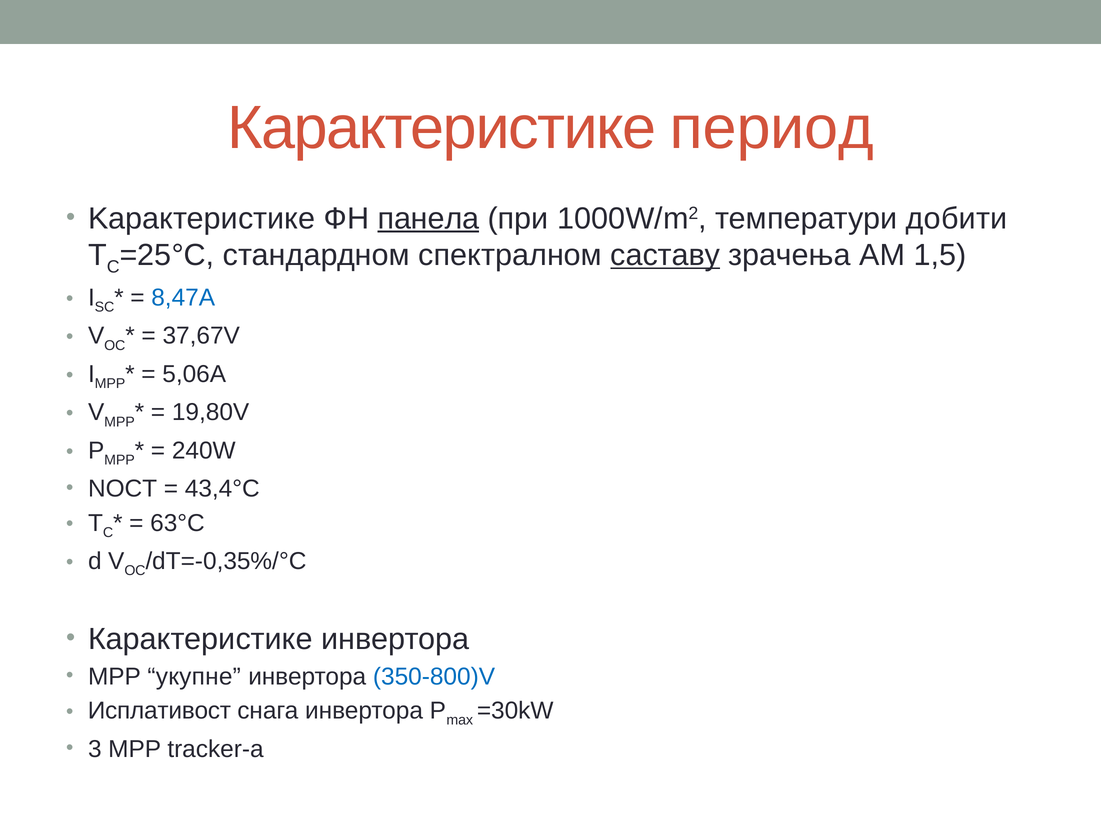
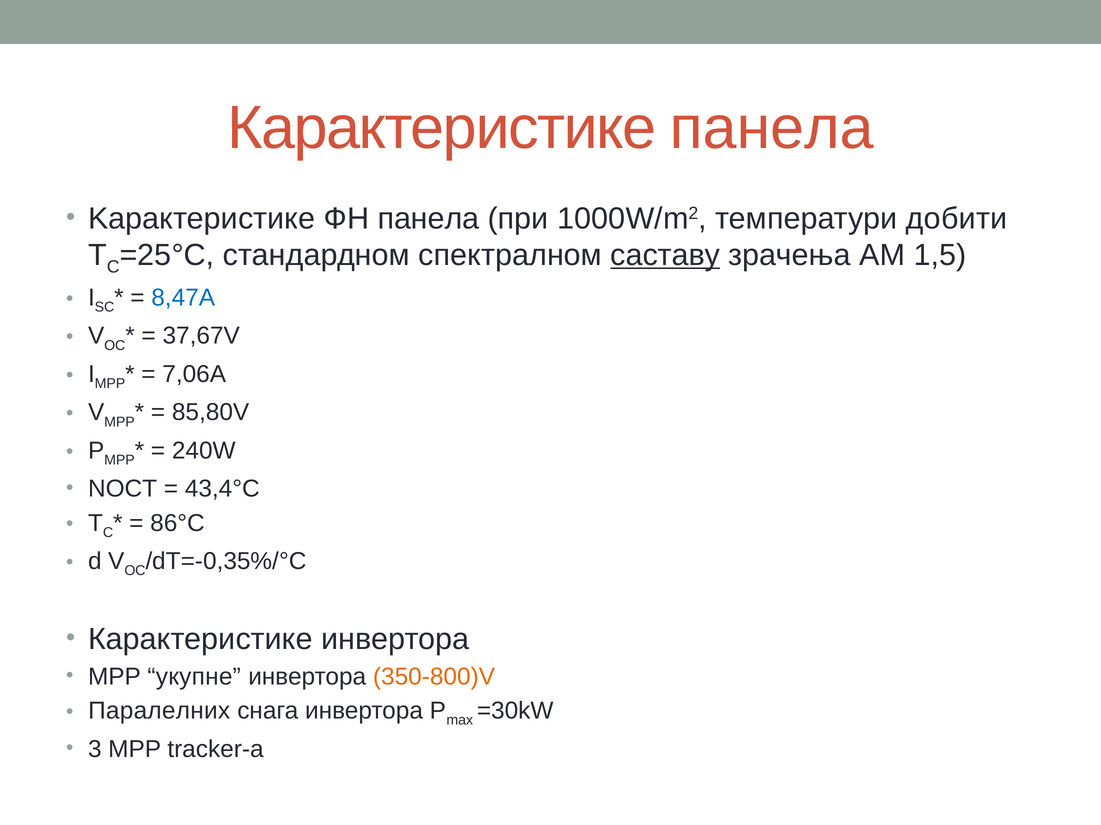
Карактеристике период: период -> панела
панела at (428, 219) underline: present -> none
5,06A: 5,06A -> 7,06A
19,80V: 19,80V -> 85,80V
63°C: 63°C -> 86°C
350-800)V colour: blue -> orange
Исплативост: Исплативост -> Паралелних
